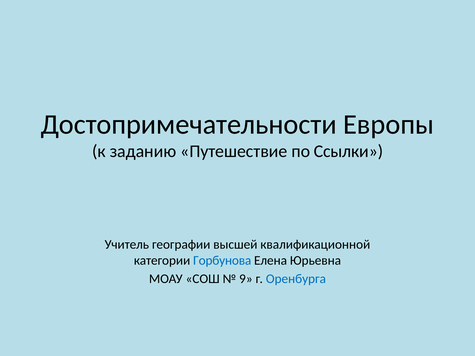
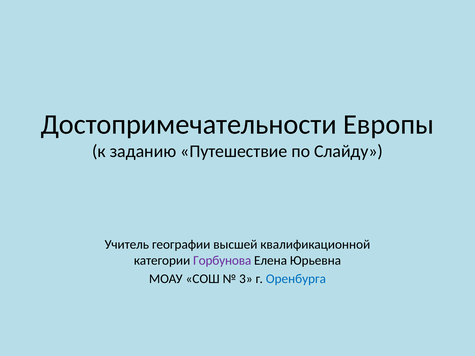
Ссылки: Ссылки -> Слайду
Горбунова colour: blue -> purple
9: 9 -> 3
